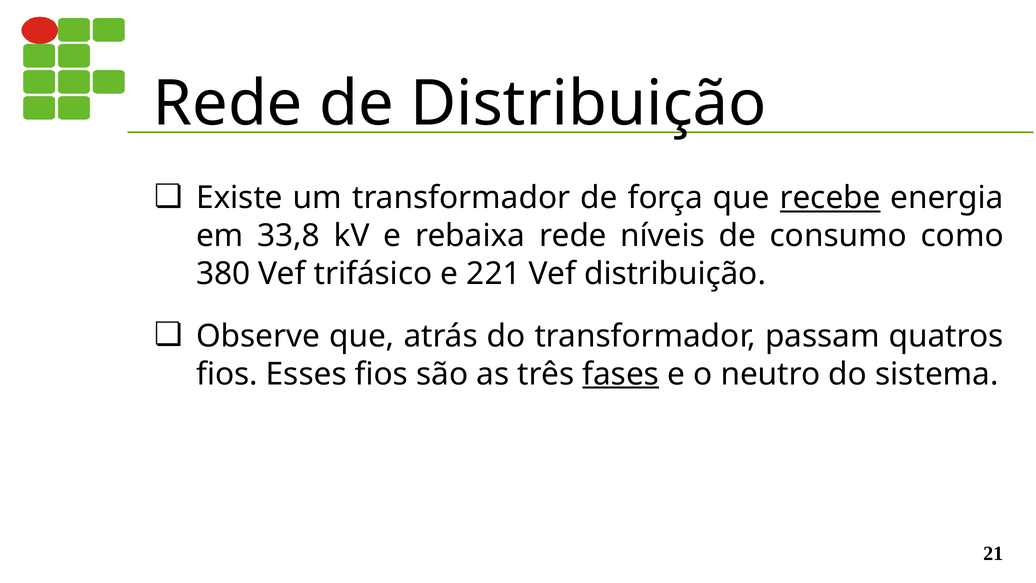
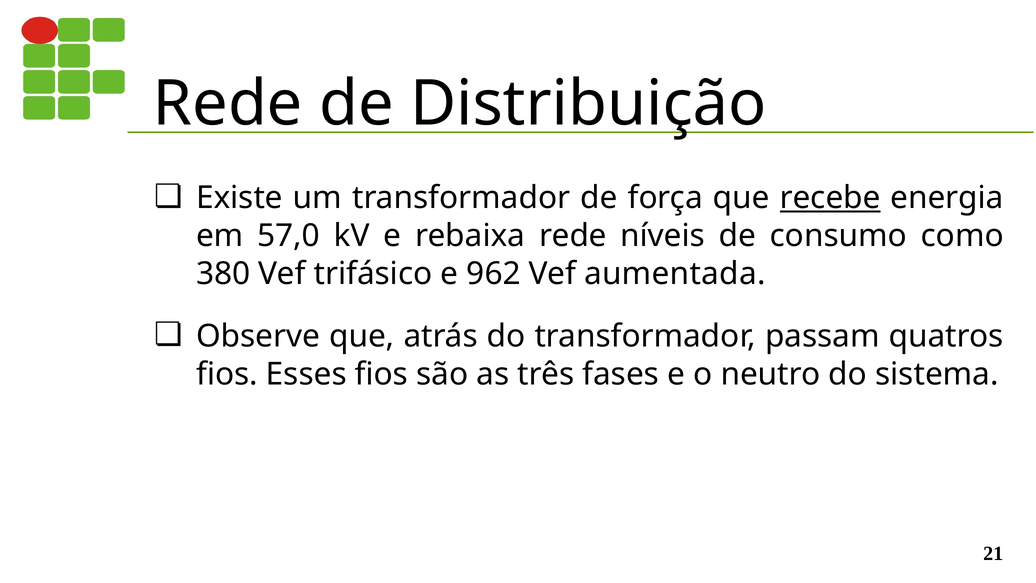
33,8: 33,8 -> 57,0
221: 221 -> 962
Vef distribuição: distribuição -> aumentada
fases underline: present -> none
